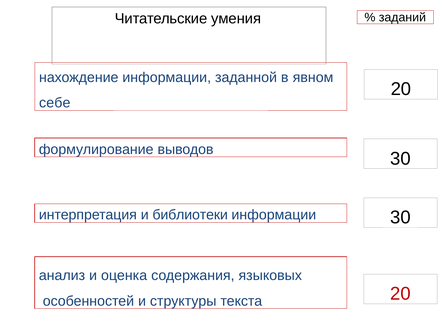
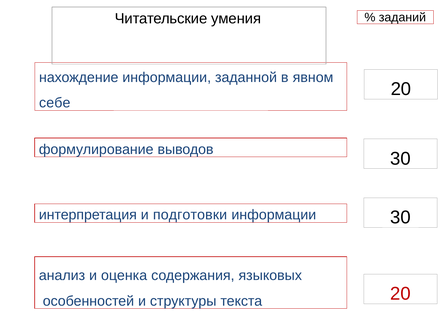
библиотеки: библиотеки -> подготовки
